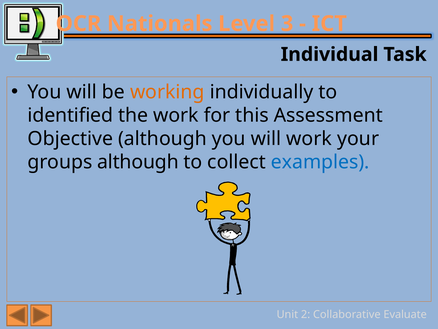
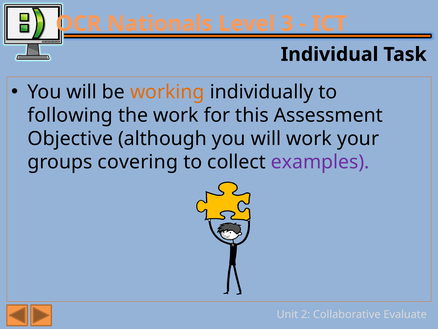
identified: identified -> following
groups although: although -> covering
examples colour: blue -> purple
